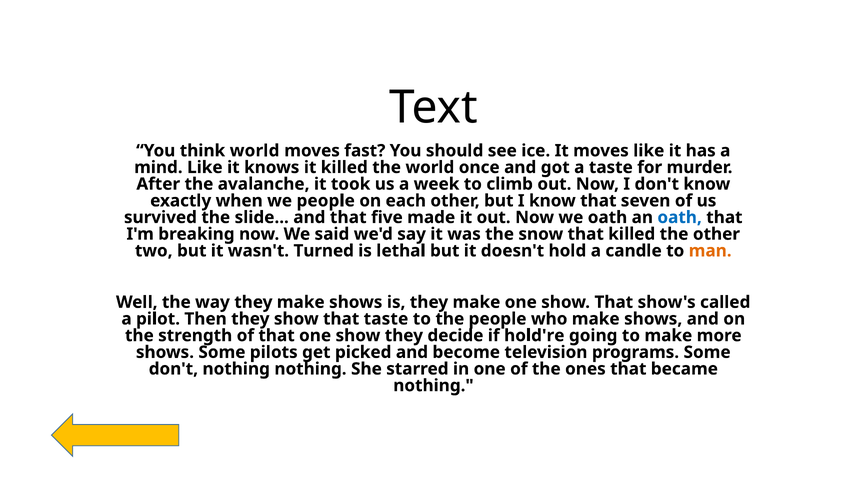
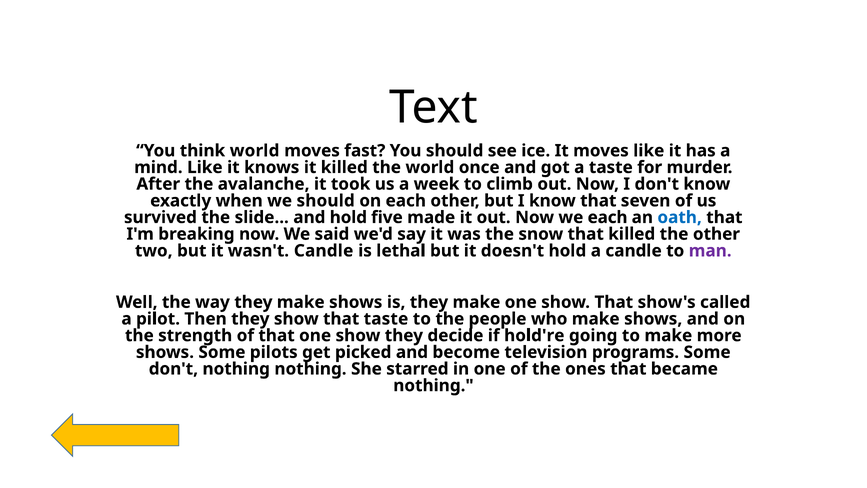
we people: people -> should
and that: that -> hold
we oath: oath -> each
wasn't Turned: Turned -> Candle
man colour: orange -> purple
